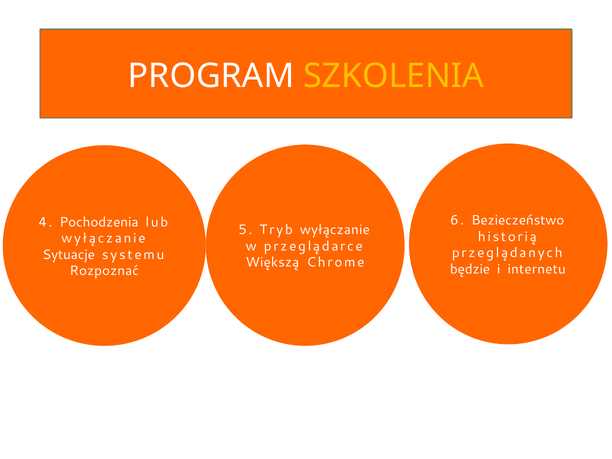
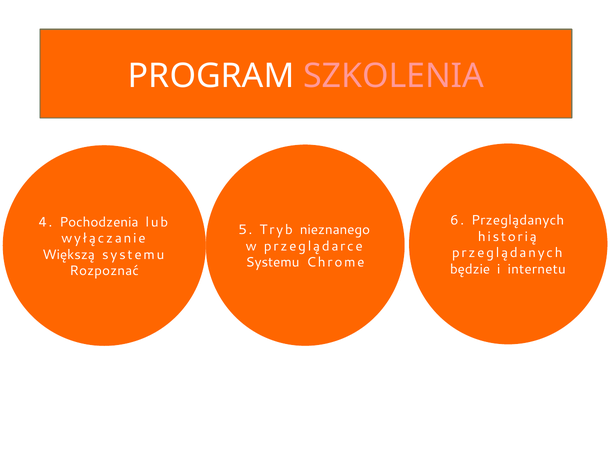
SZKOLENIA colour: yellow -> pink
6 Bezieczeństwo: Bezieczeństwo -> Przeglądanych
Tryb wyłączanie: wyłączanie -> nieznanego
Sytuacje: Sytuacje -> Większą
Większą at (272, 262): Większą -> Systemu
